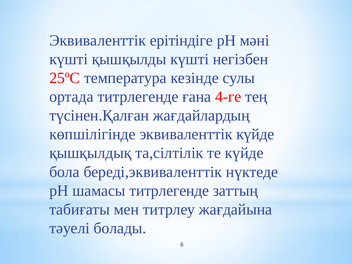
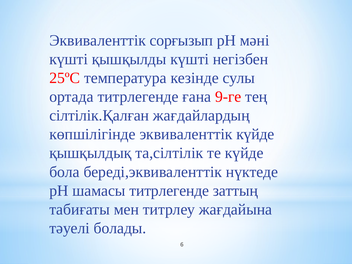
ерітіндіге: ерітіндіге -> сорғызып
4-ге: 4-ге -> 9-ге
түсінен.Қалған: түсінен.Қалған -> сілтілік.Қалған
